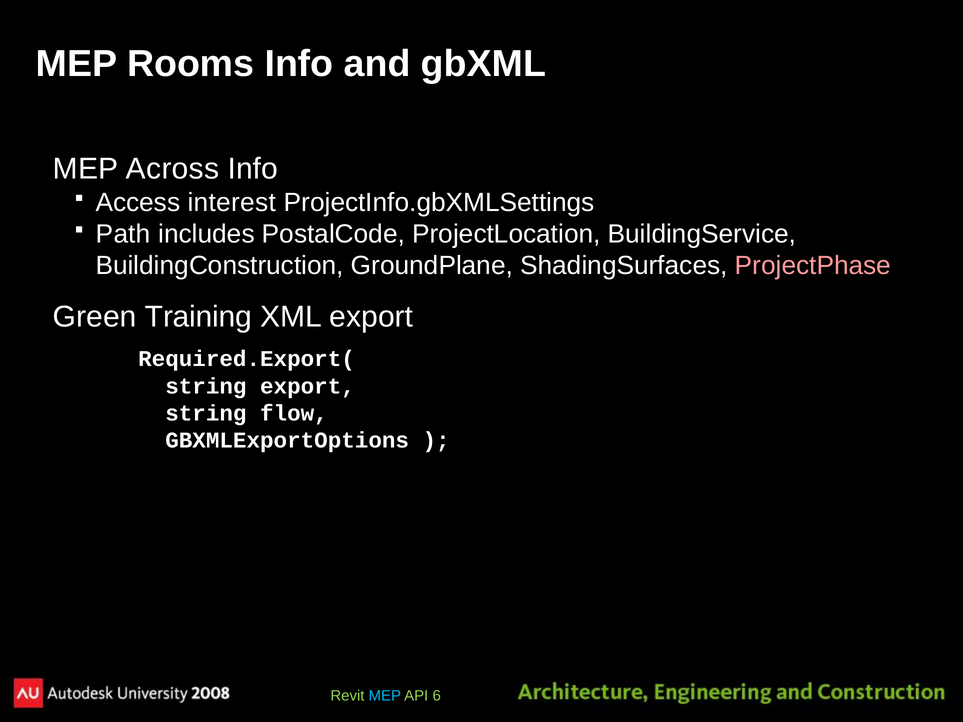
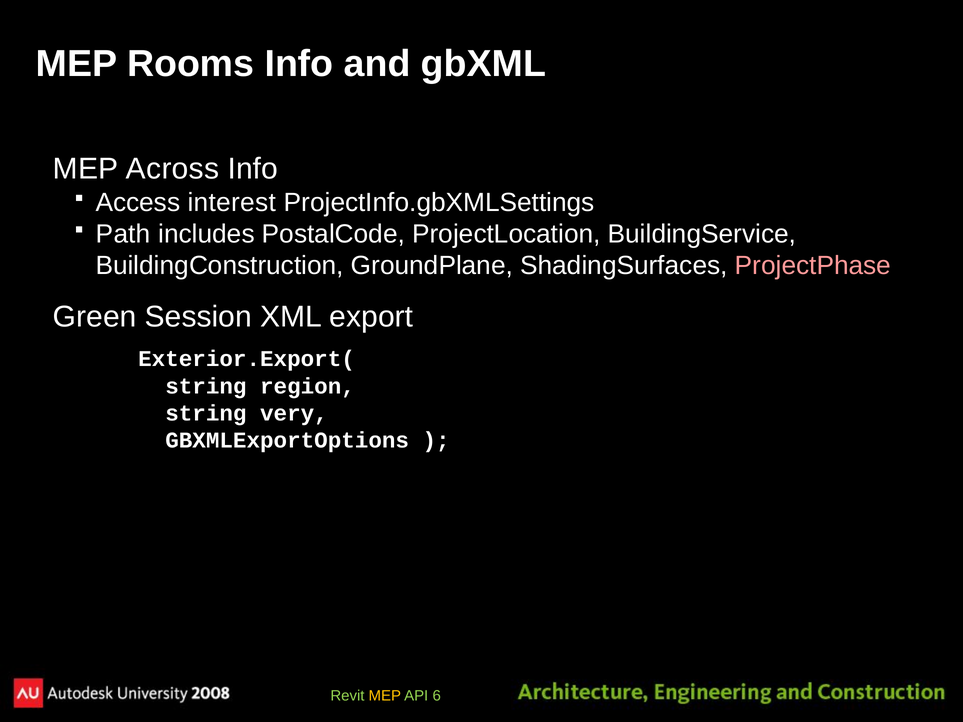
Training: Training -> Session
Required.Export(: Required.Export( -> Exterior.Export(
string export: export -> region
flow: flow -> very
MEP at (385, 696) colour: light blue -> yellow
